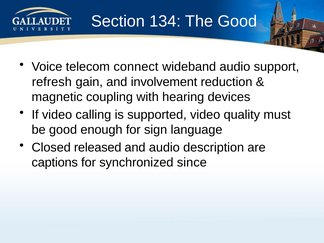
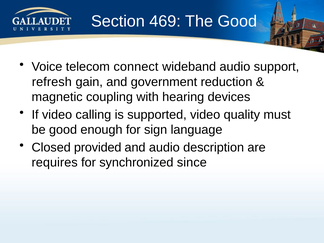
134: 134 -> 469
involvement: involvement -> government
released: released -> provided
captions: captions -> requires
